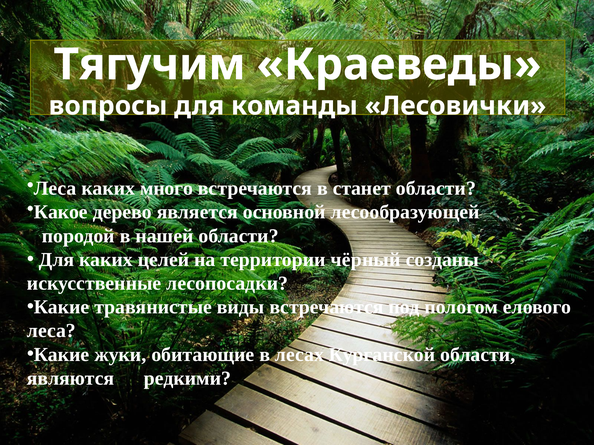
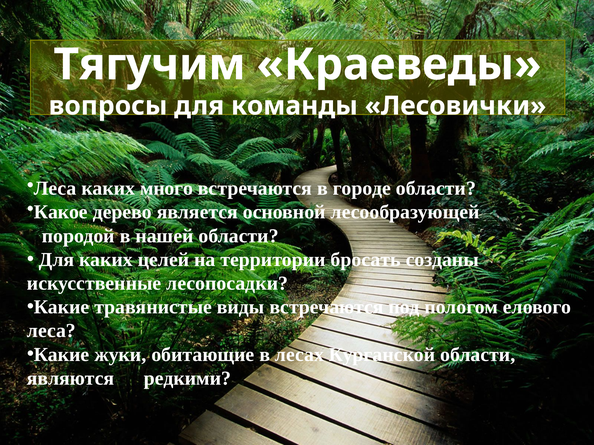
станет: станет -> городе
чёрный: чёрный -> бросать
